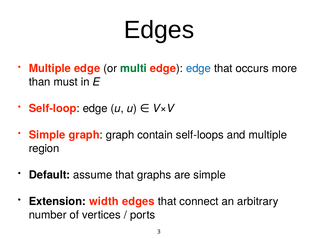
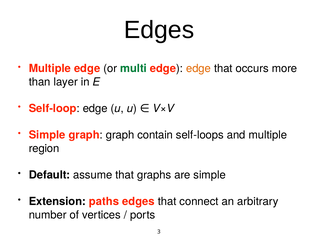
edge at (198, 68) colour: blue -> orange
must: must -> layer
width: width -> paths
